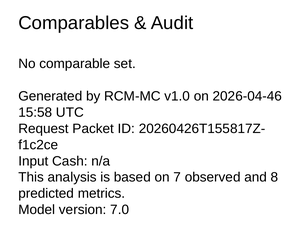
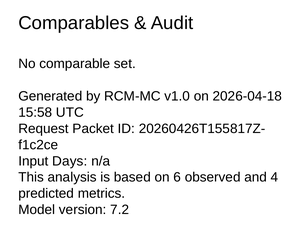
2026-04-46: 2026-04-46 -> 2026-04-18
Cash: Cash -> Days
7: 7 -> 6
8: 8 -> 4
7.0: 7.0 -> 7.2
